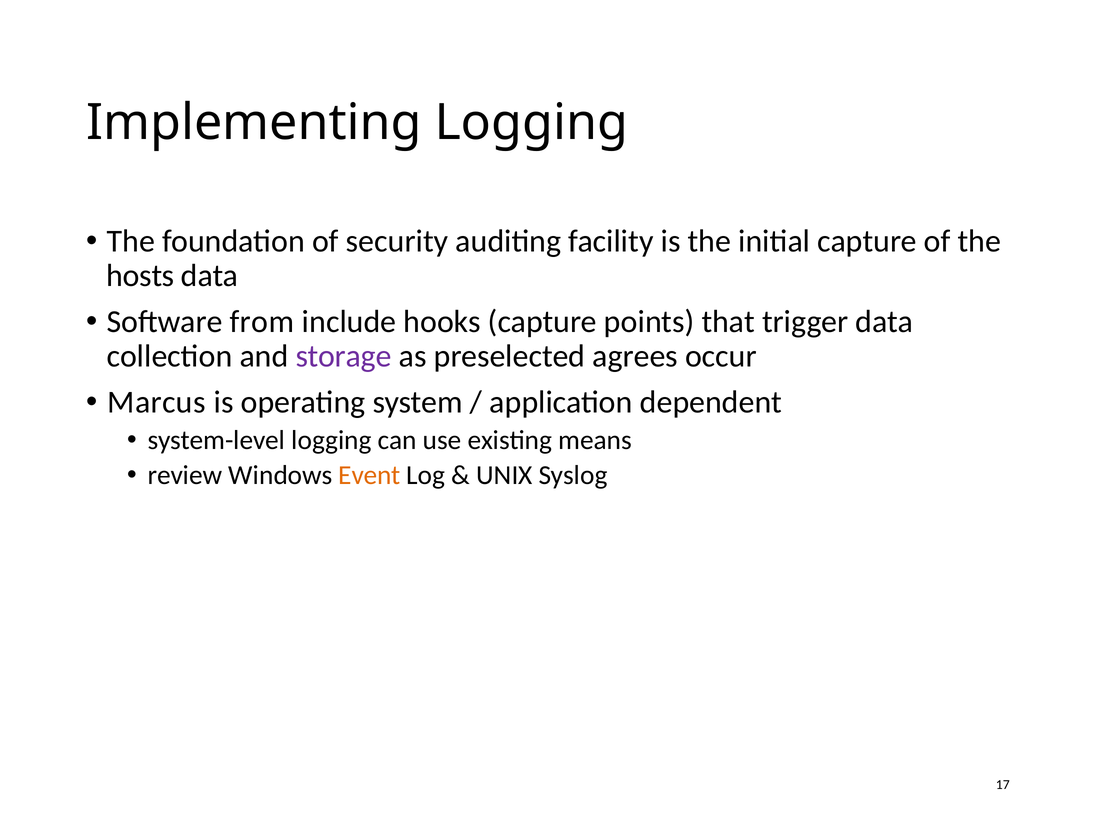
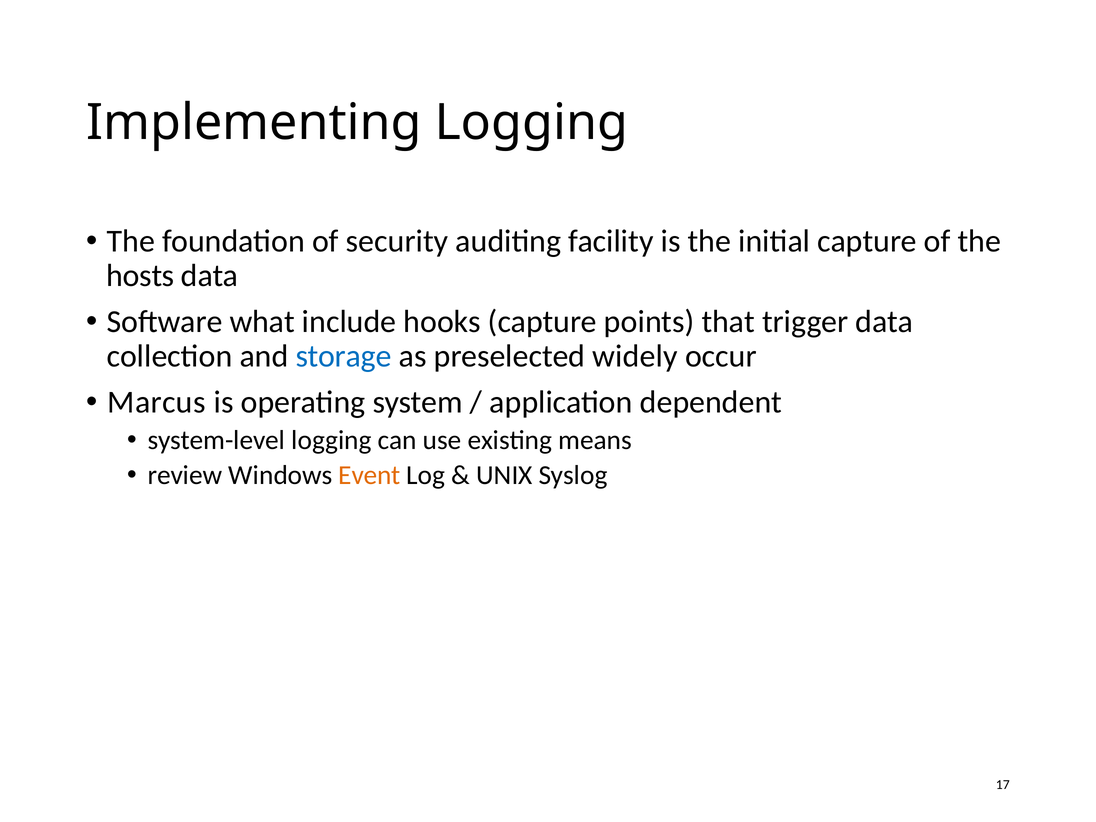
from: from -> what
storage colour: purple -> blue
agrees: agrees -> widely
